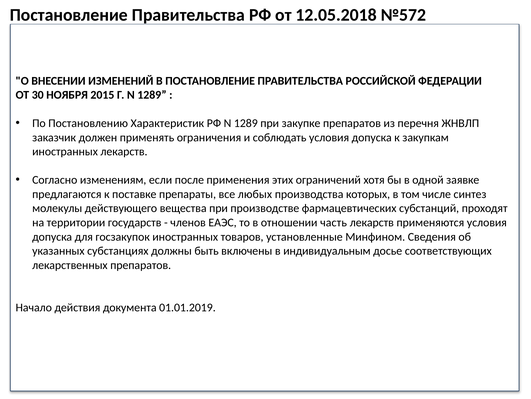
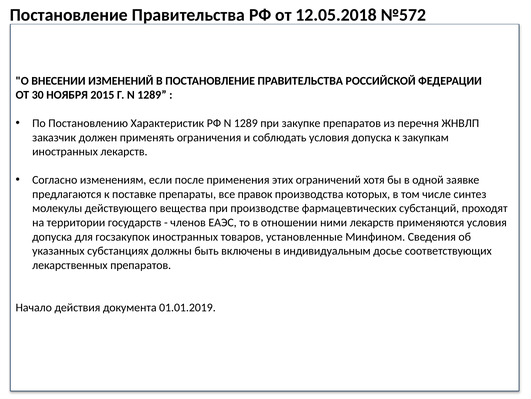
любых: любых -> правок
часть: часть -> ними
